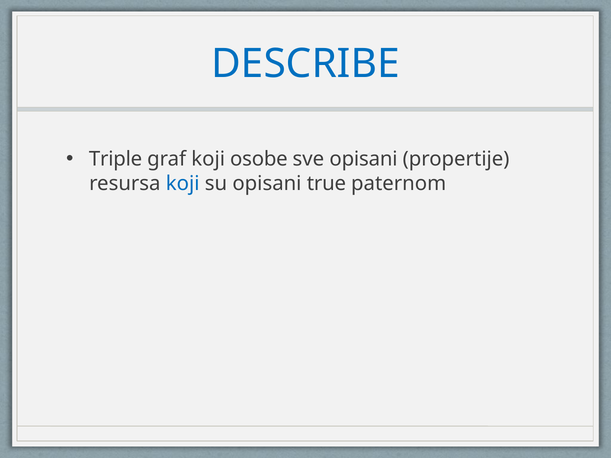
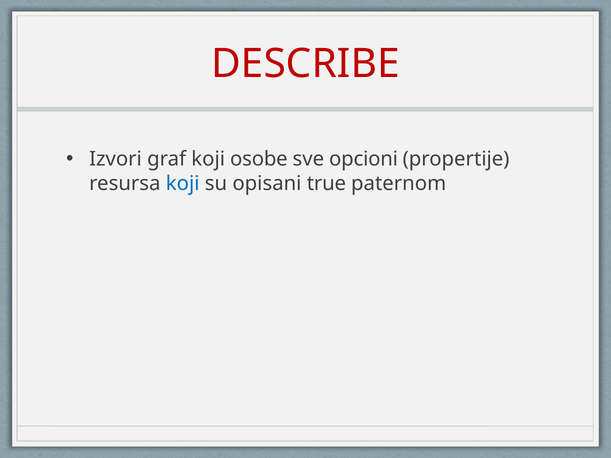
DESCRIBE colour: blue -> red
Triple: Triple -> Izvori
sve opisani: opisani -> opcioni
